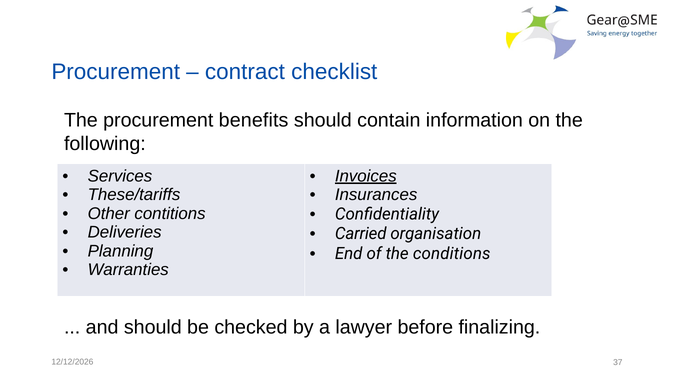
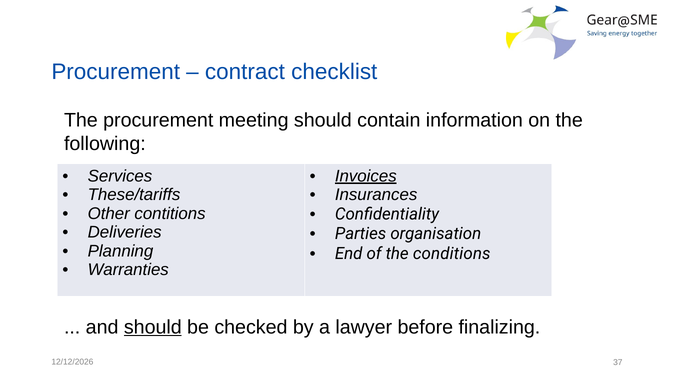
benefits: benefits -> meeting
Carried: Carried -> Parties
should at (153, 327) underline: none -> present
